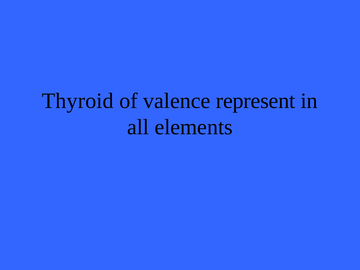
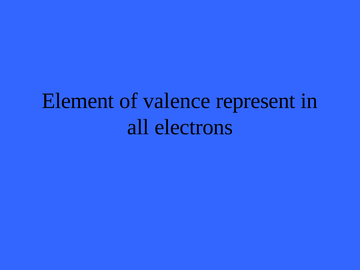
Thyroid: Thyroid -> Element
elements: elements -> electrons
